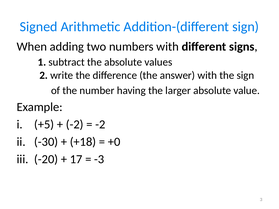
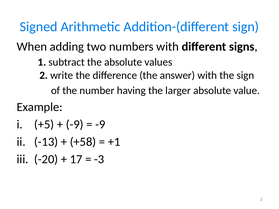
-2 at (75, 125): -2 -> -9
-2 at (100, 125): -2 -> -9
-30: -30 -> -13
+18: +18 -> +58
+0: +0 -> +1
